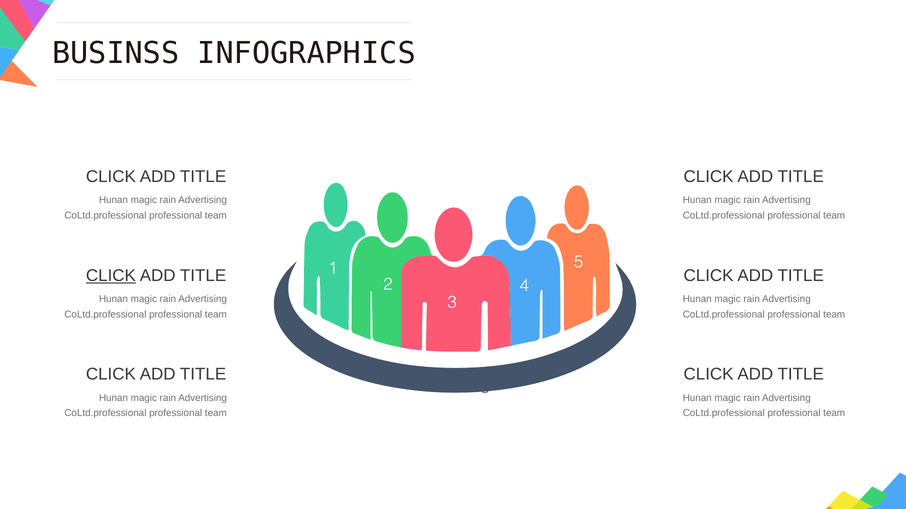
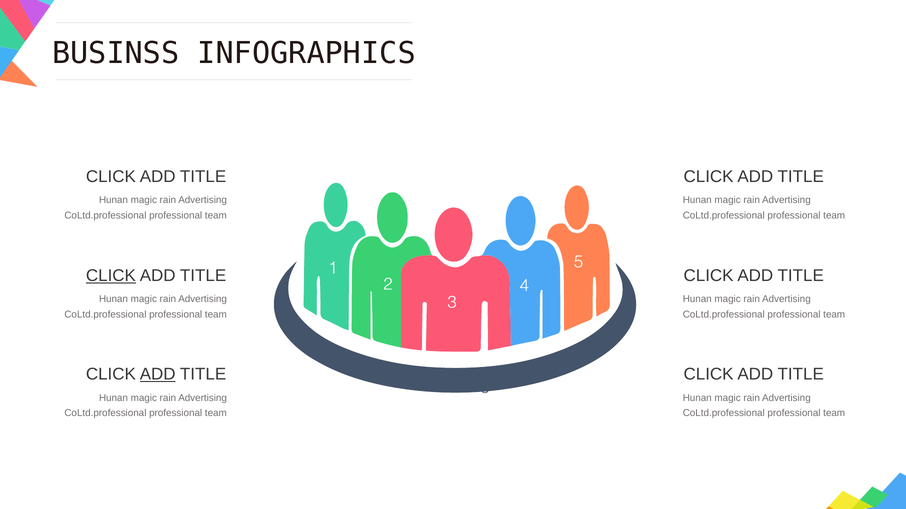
ADD at (158, 375) underline: none -> present
